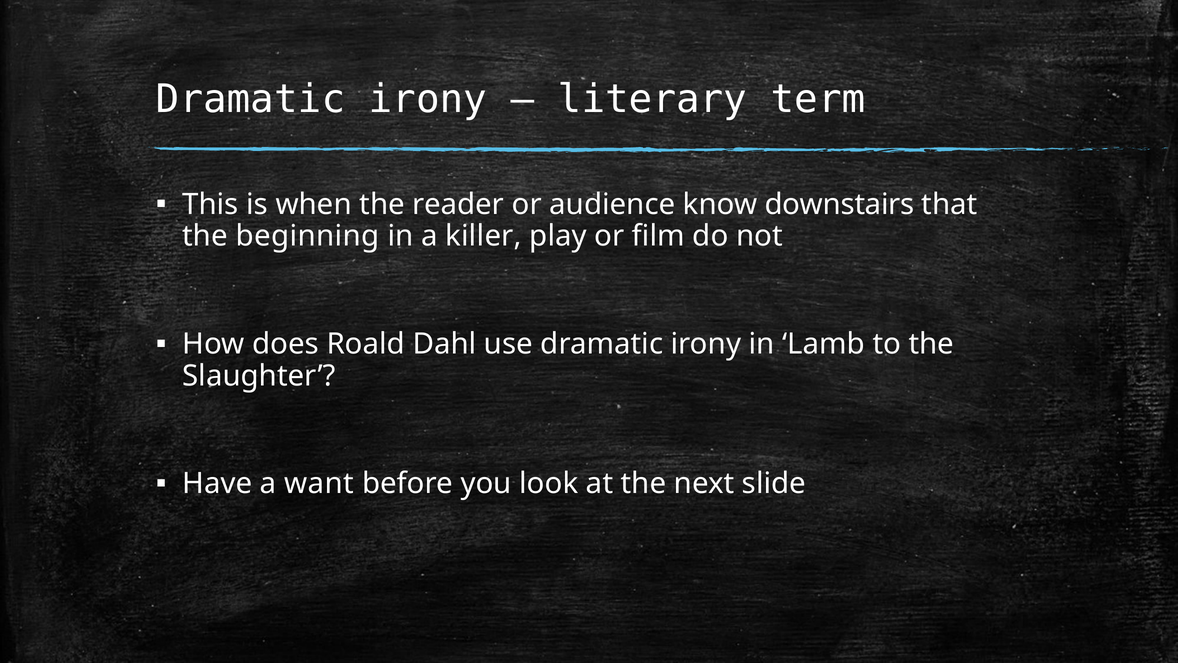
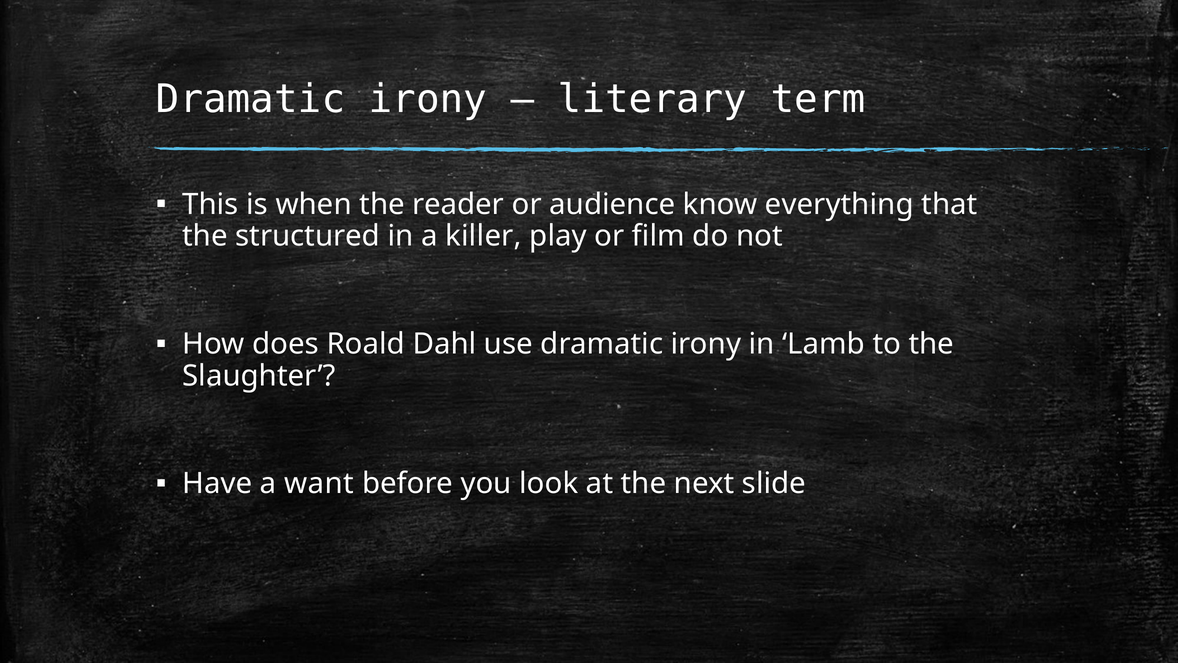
downstairs: downstairs -> everything
beginning: beginning -> structured
